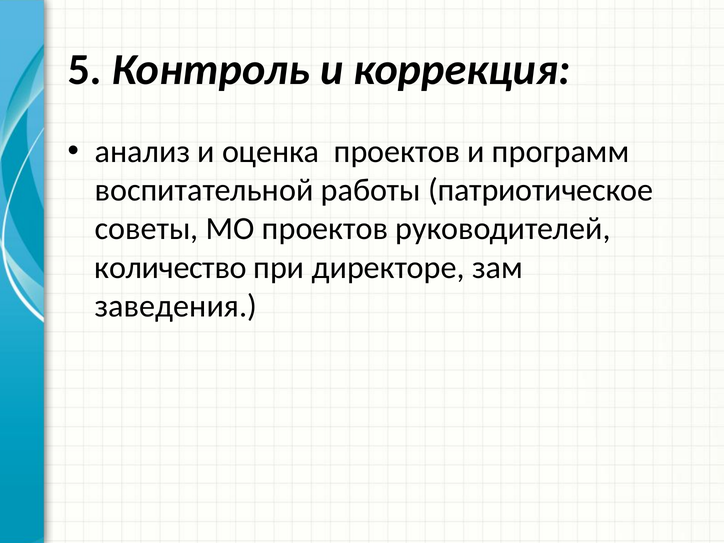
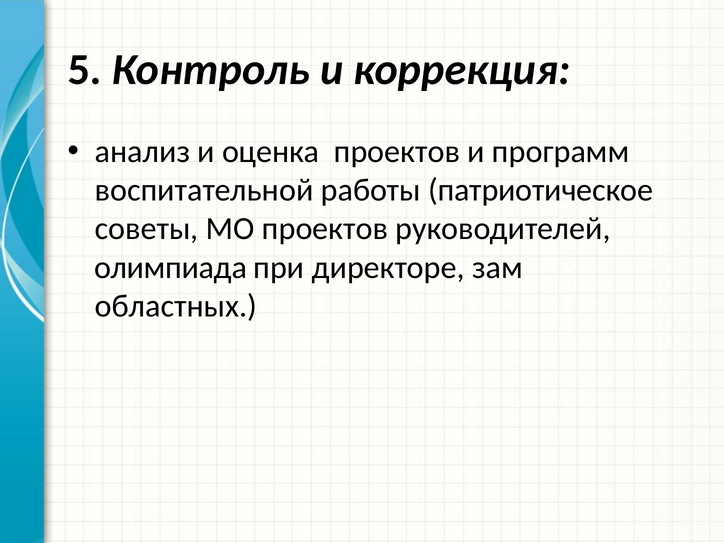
количество: количество -> олимпиада
заведения: заведения -> областных
